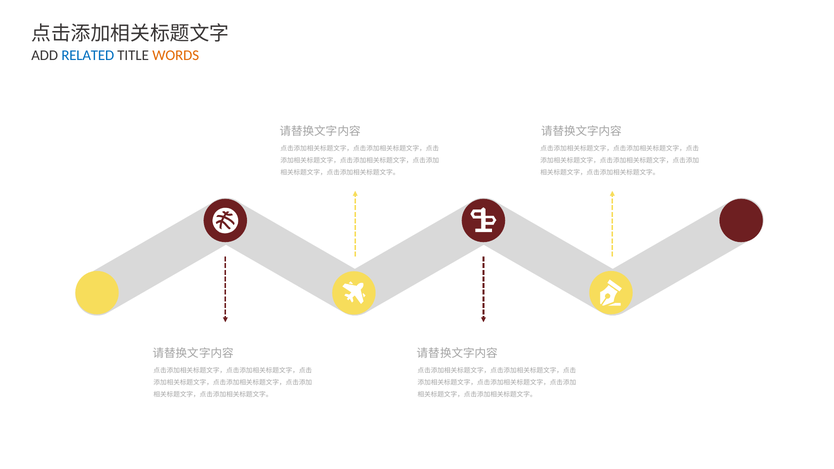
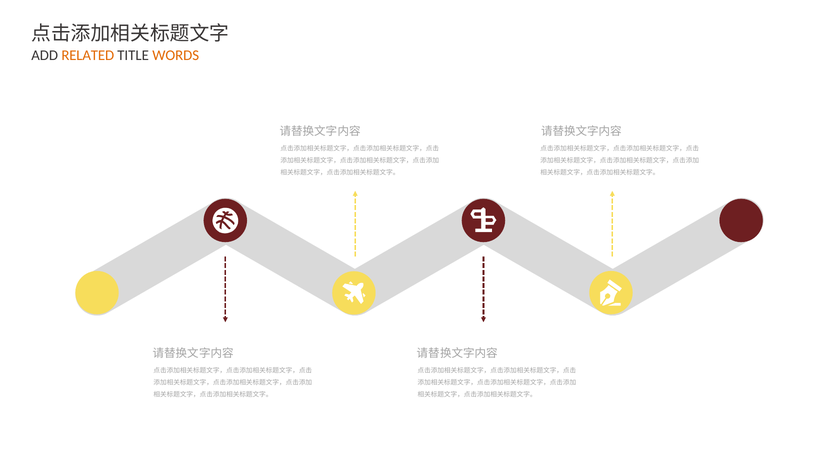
RELATED colour: blue -> orange
